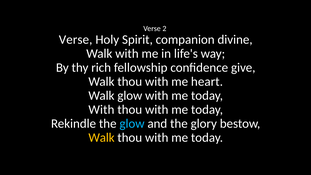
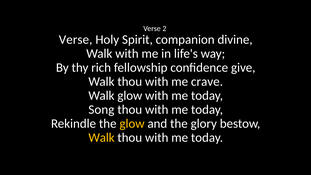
heart: heart -> crave
With at (101, 110): With -> Song
glow at (132, 124) colour: light blue -> yellow
